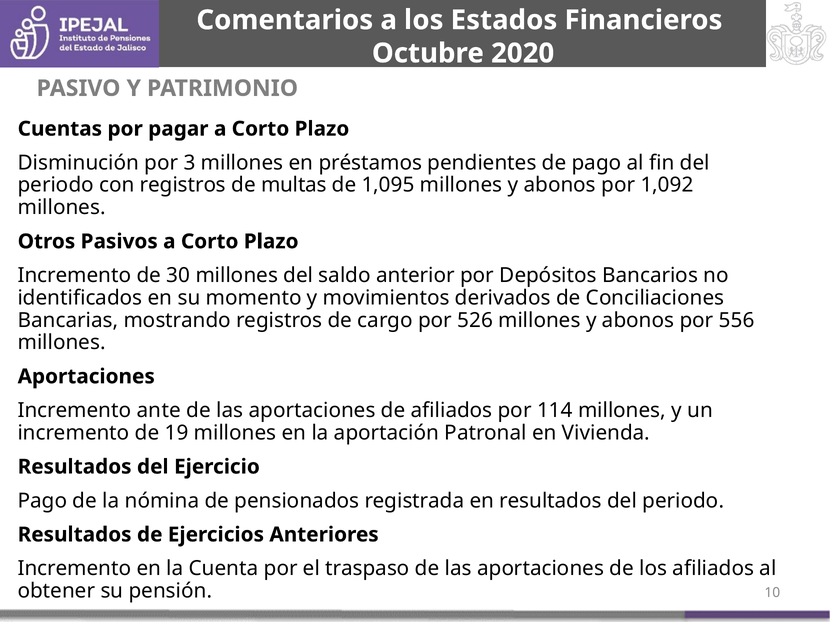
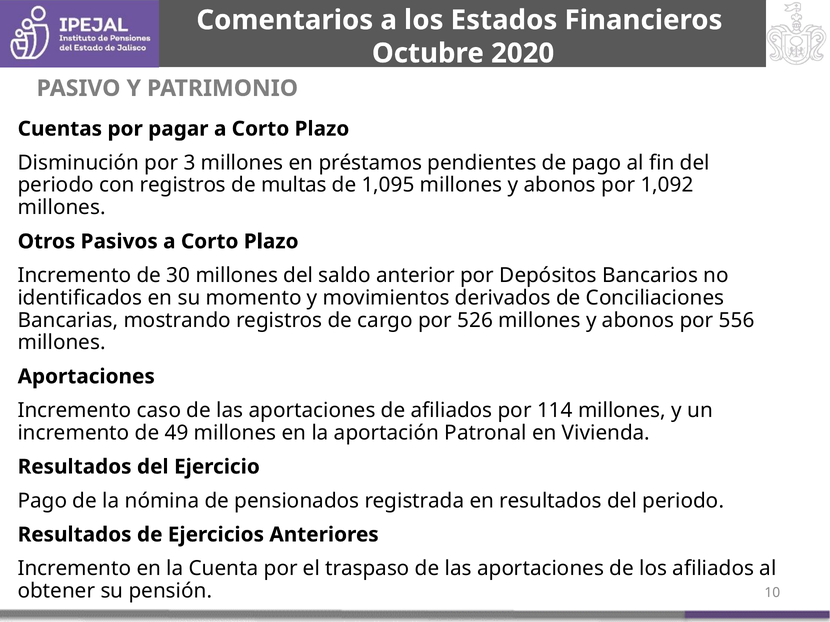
ante: ante -> caso
19: 19 -> 49
